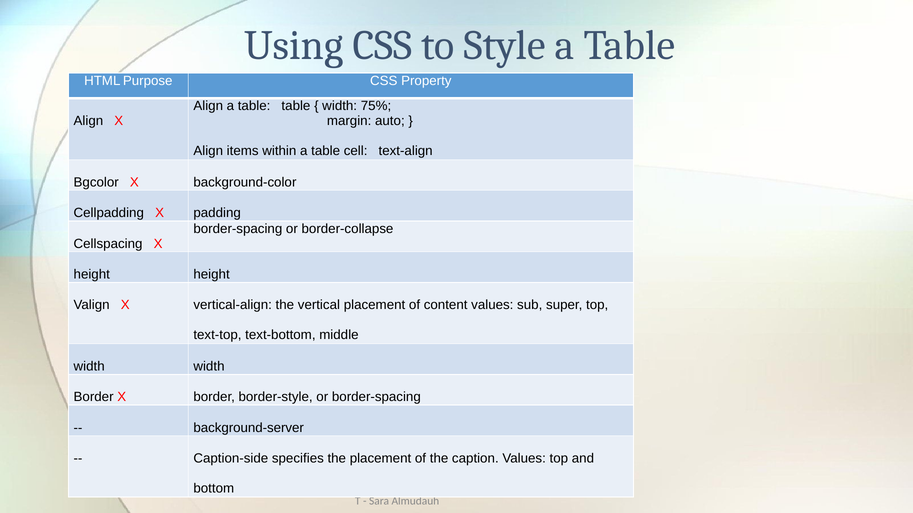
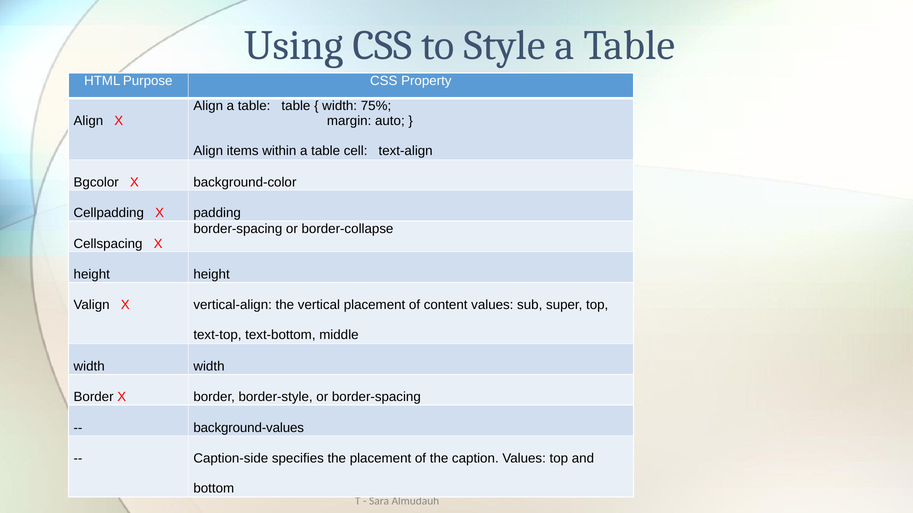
background-server: background-server -> background-values
